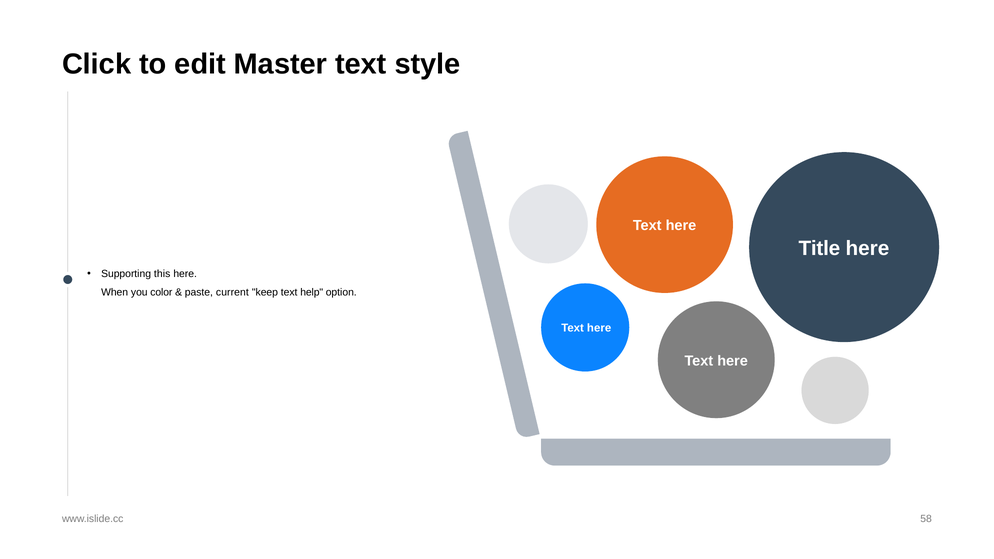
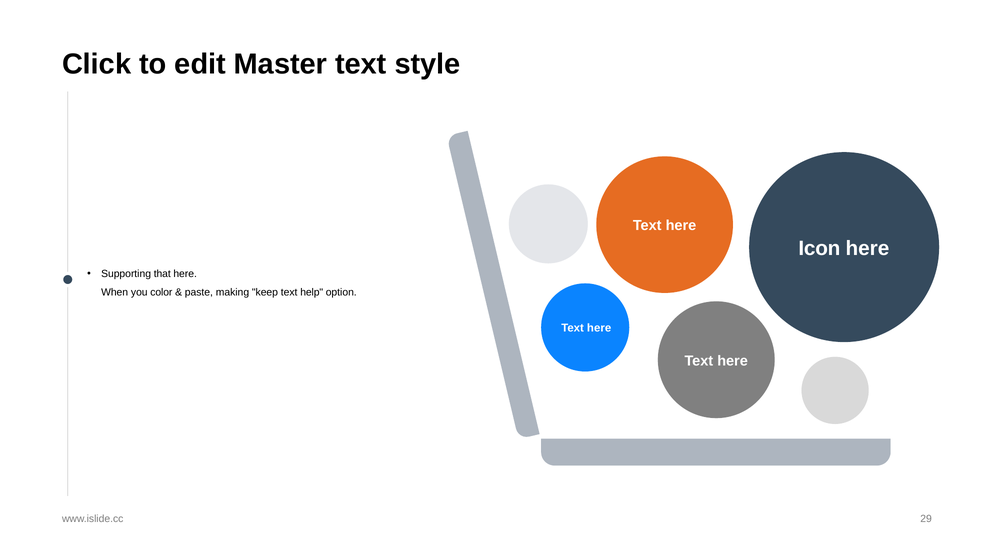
Title: Title -> Icon
this: this -> that
current: current -> making
58: 58 -> 29
